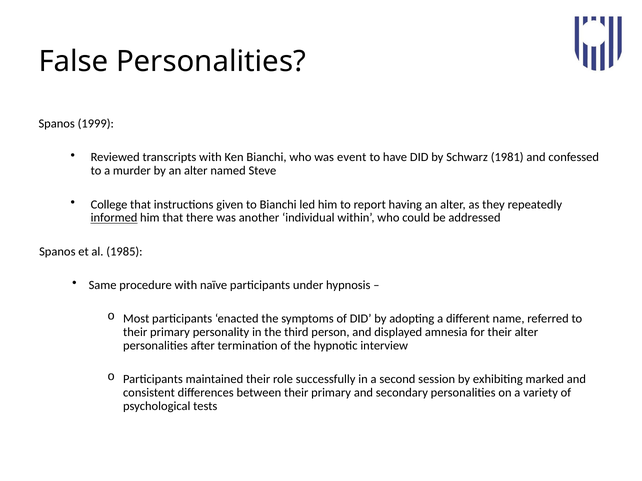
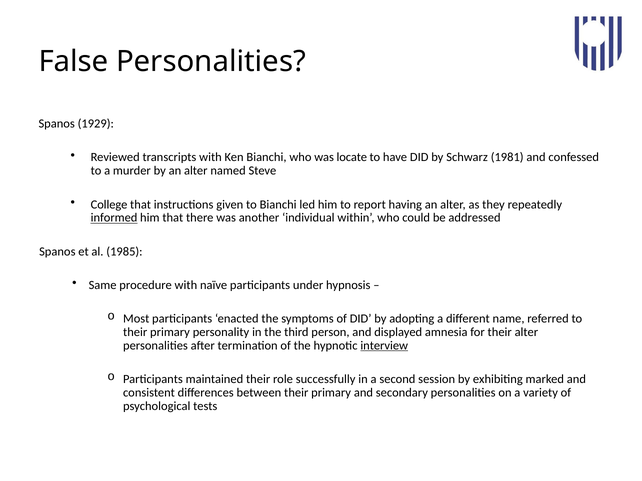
1999: 1999 -> 1929
event: event -> locate
interview underline: none -> present
